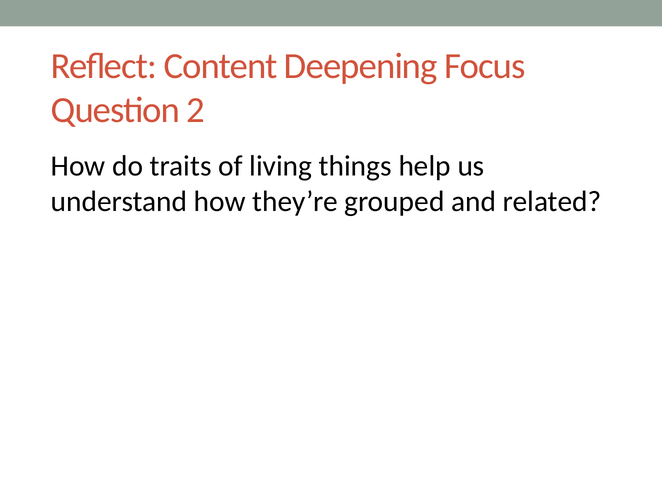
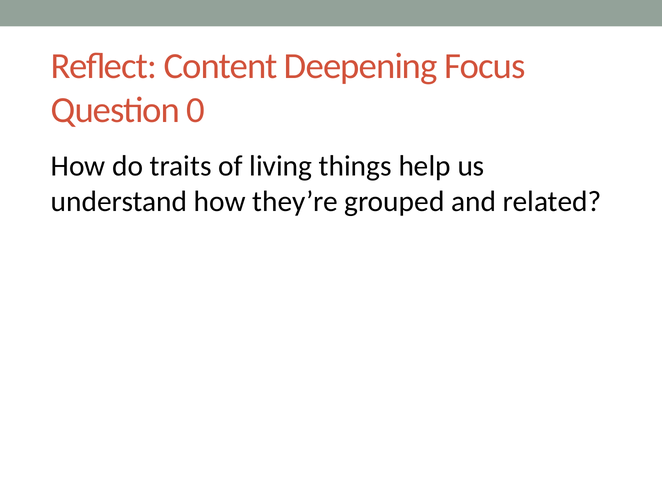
2: 2 -> 0
